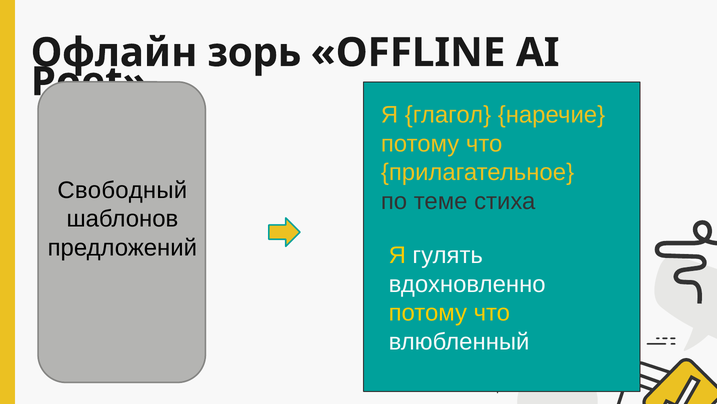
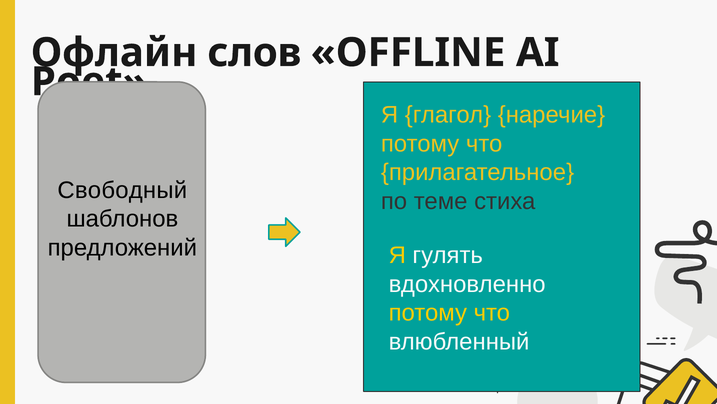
зорь: зорь -> слов
